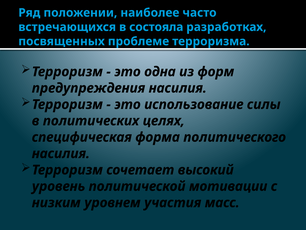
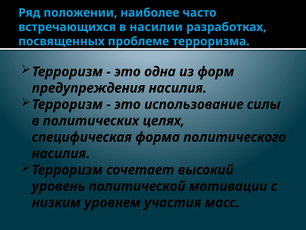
состояла: состояла -> насилии
